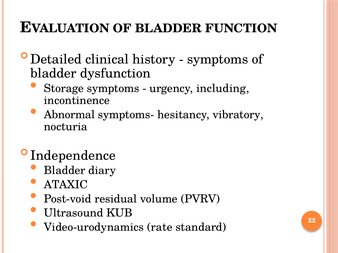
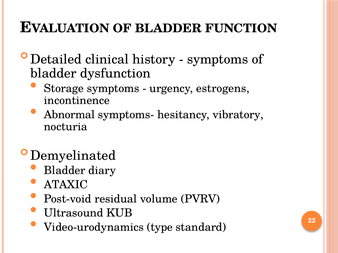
including: including -> estrogens
Independence: Independence -> Demyelinated
rate: rate -> type
